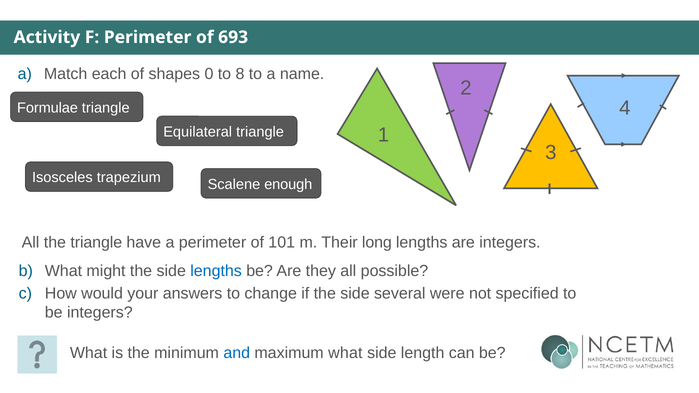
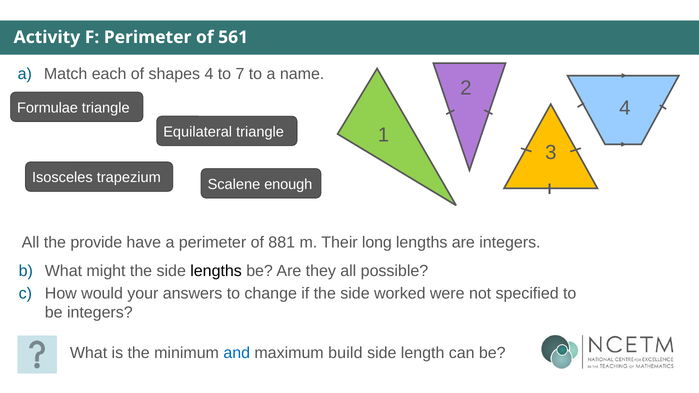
693: 693 -> 561
shapes 0: 0 -> 4
8: 8 -> 7
the triangle: triangle -> provide
101: 101 -> 881
lengths at (216, 271) colour: blue -> black
several: several -> worked
maximum what: what -> build
